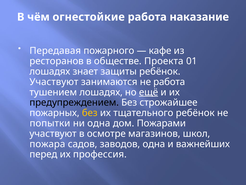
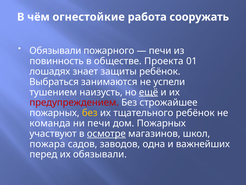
наказание: наказание -> сооружать
Передавая at (55, 51): Передавая -> Обязывали
кафе at (160, 51): кафе -> печи
ресторанов: ресторанов -> повинность
Участвуют at (54, 82): Участвуют -> Выбраться
не работа: работа -> успели
тушением лошадях: лошадях -> наизусть
предупреждением colour: black -> red
попытки: попытки -> команда
ни одна: одна -> печи
дом Пожарами: Пожарами -> Пожарных
осмотре underline: none -> present
их профессия: профессия -> обязывали
